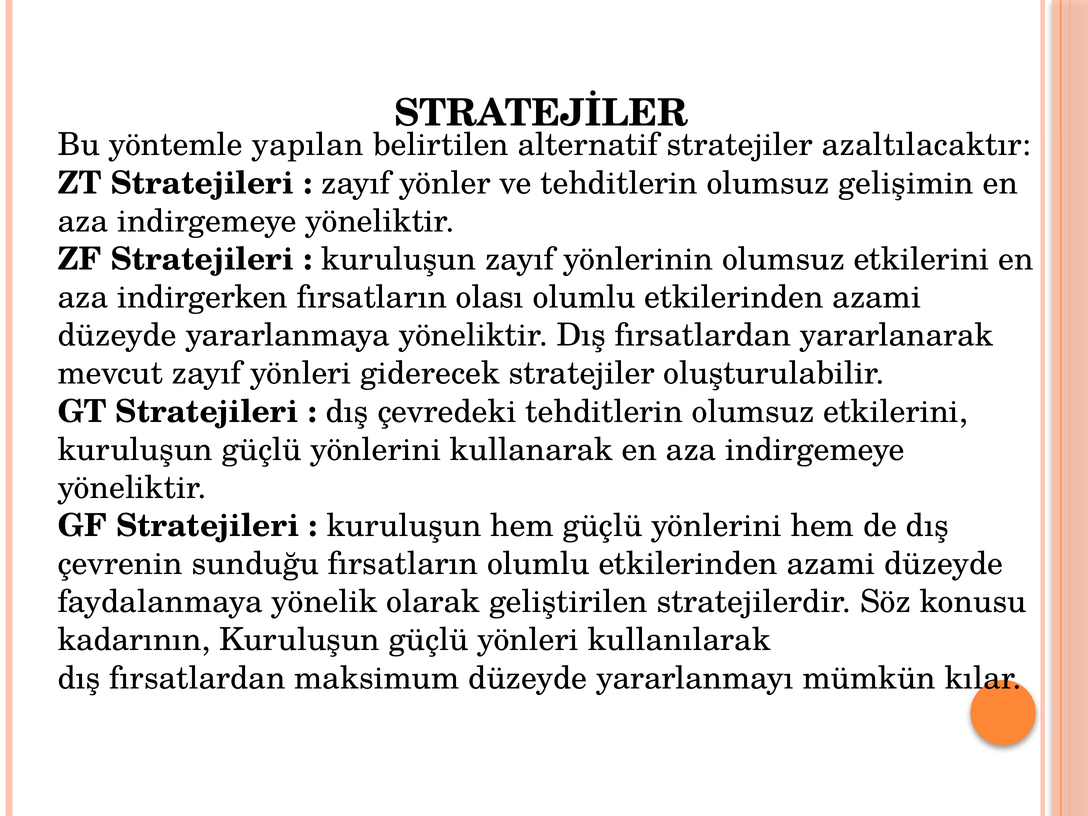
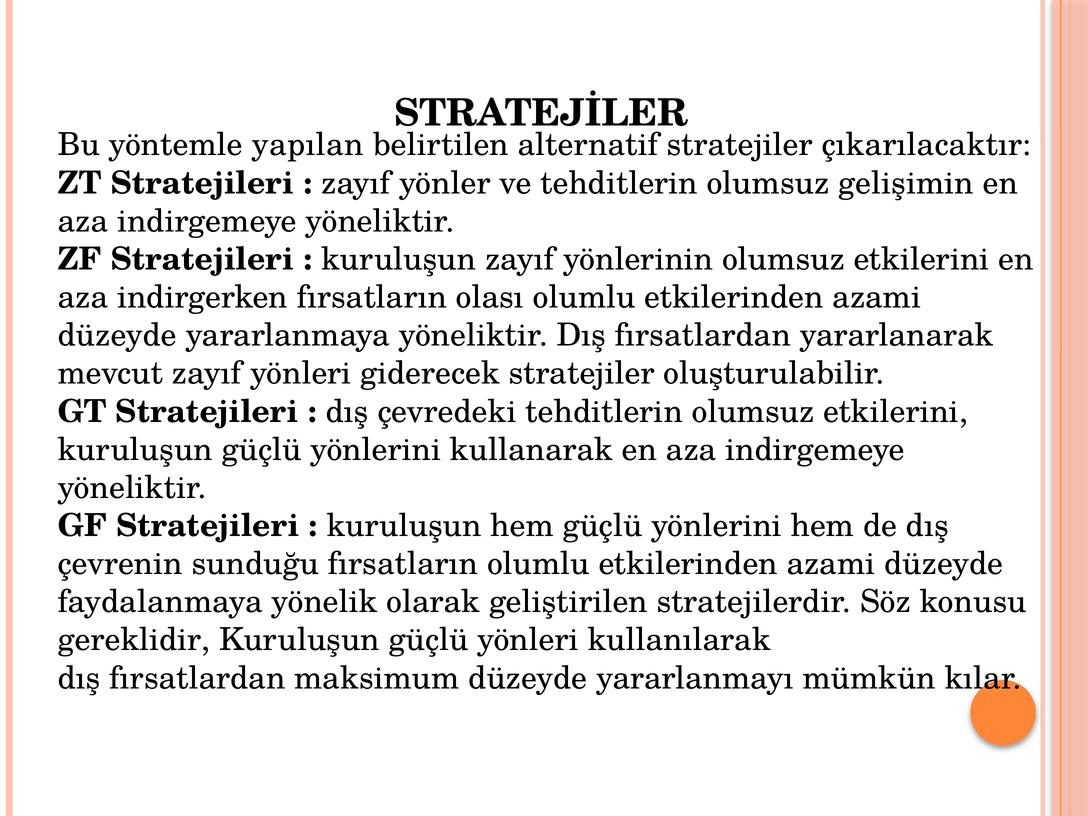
azaltılacaktır: azaltılacaktır -> çıkarılacaktır
kadarının: kadarının -> gereklidir
